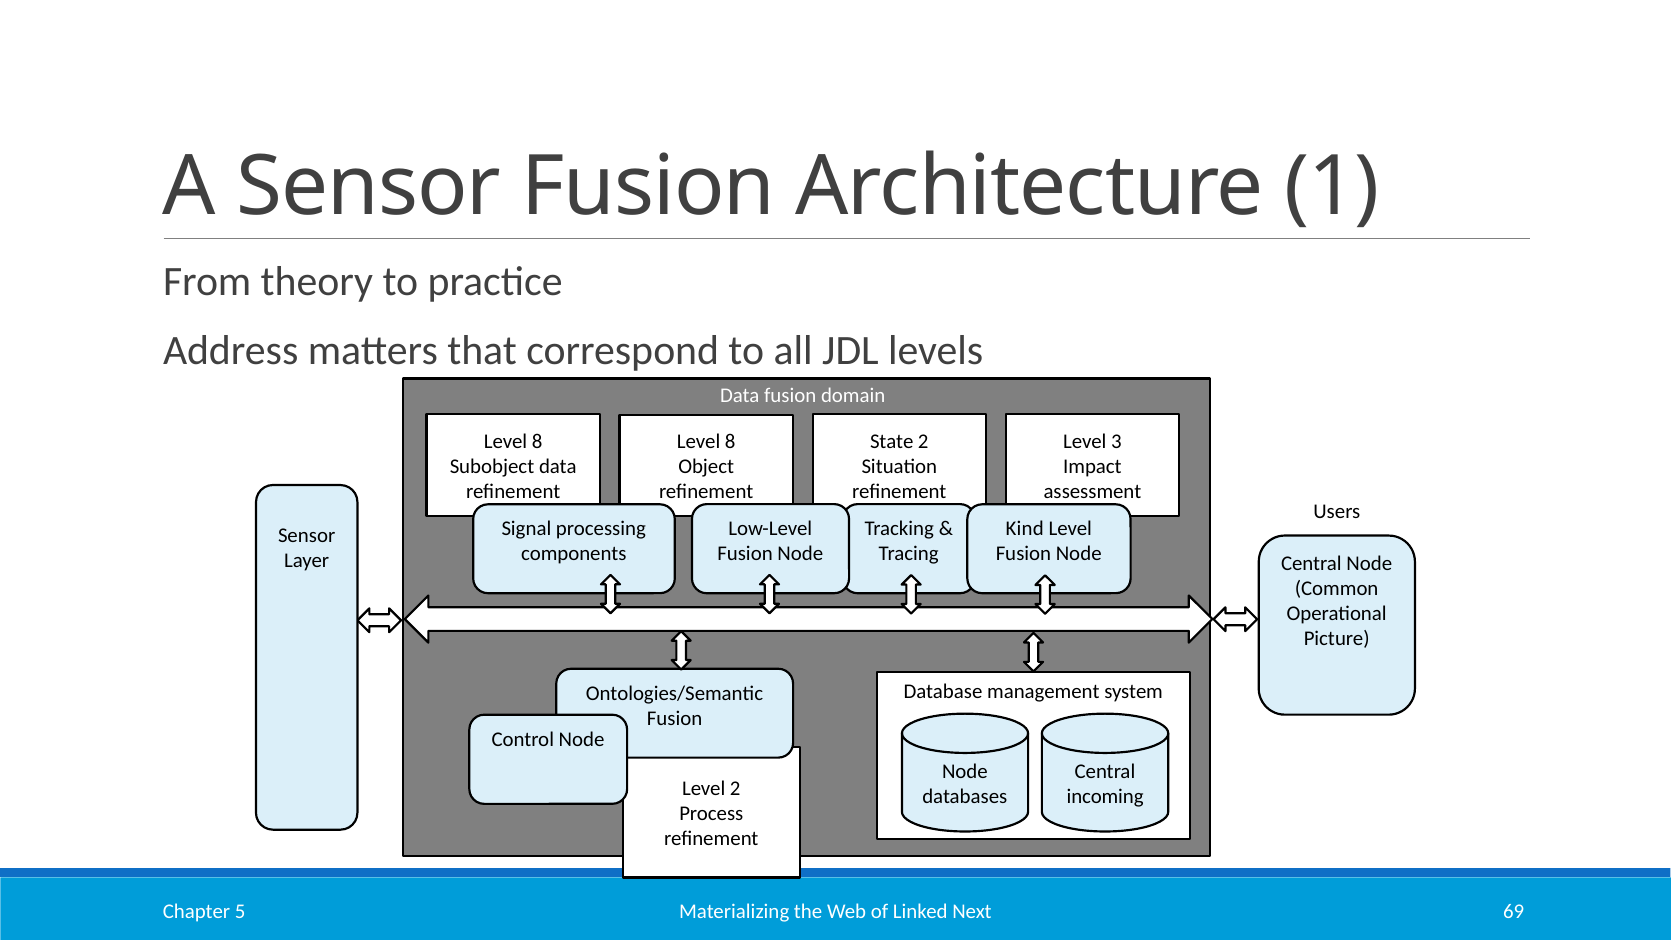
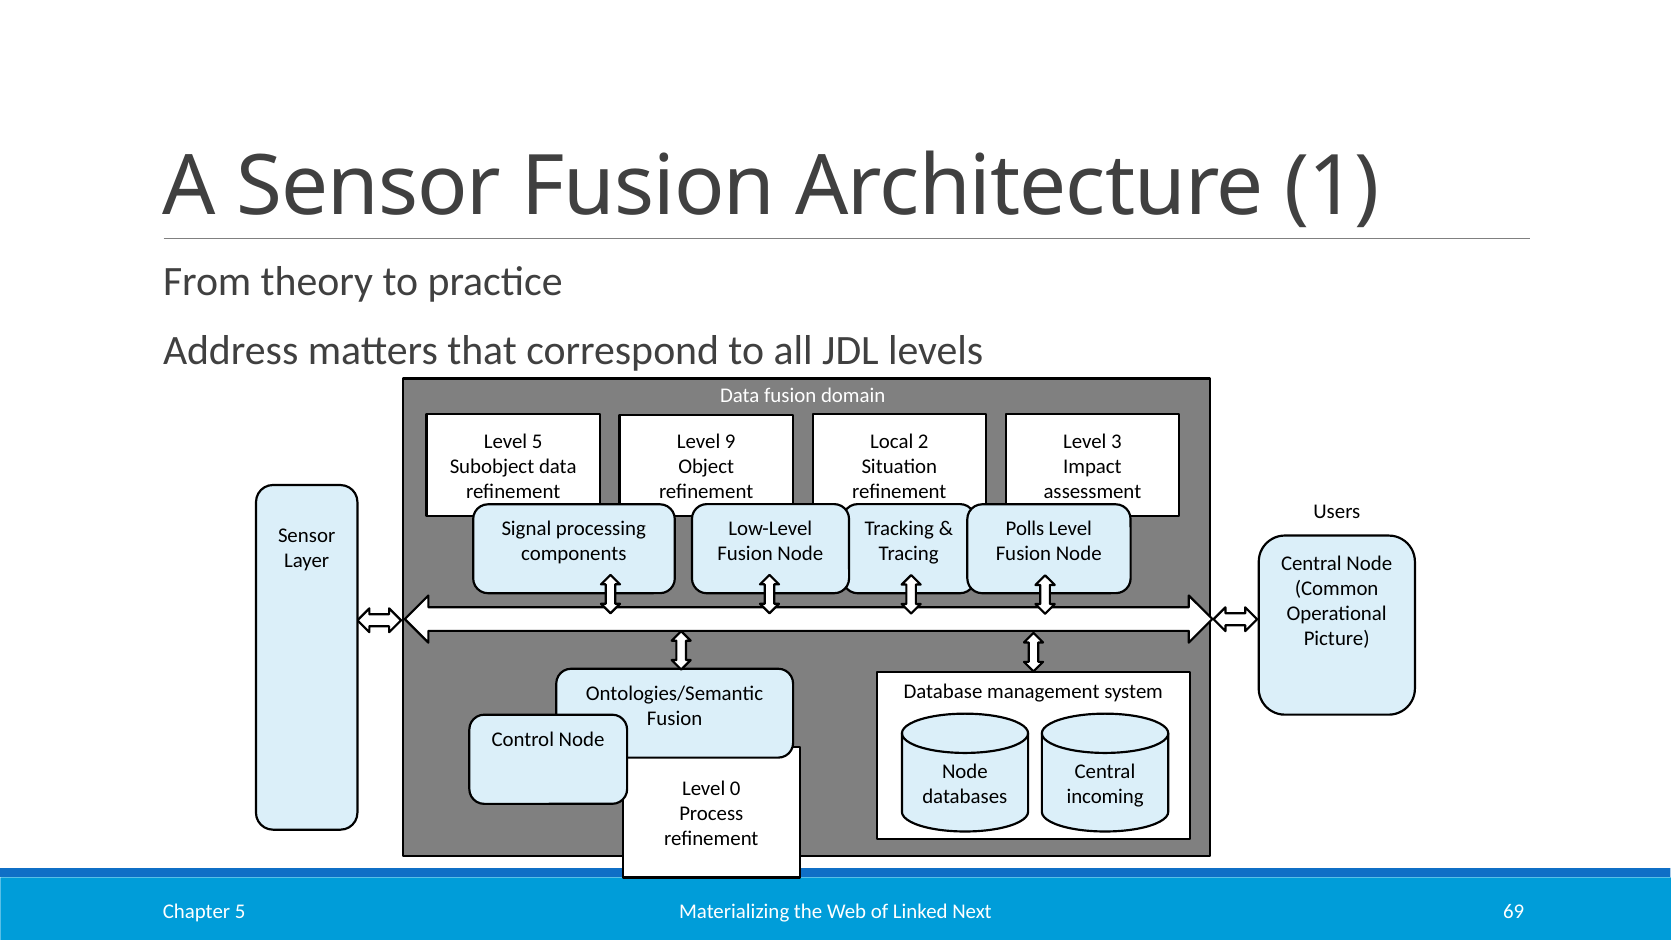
8 at (537, 441): 8 -> 5
State: State -> Local
8 at (730, 442): 8 -> 9
Kind: Kind -> Polls
Level 2: 2 -> 0
